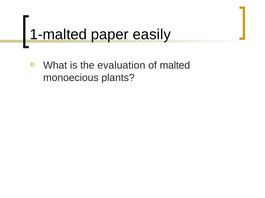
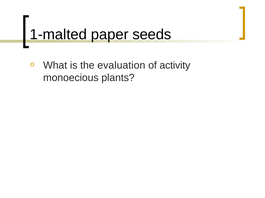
easily: easily -> seeds
malted: malted -> activity
